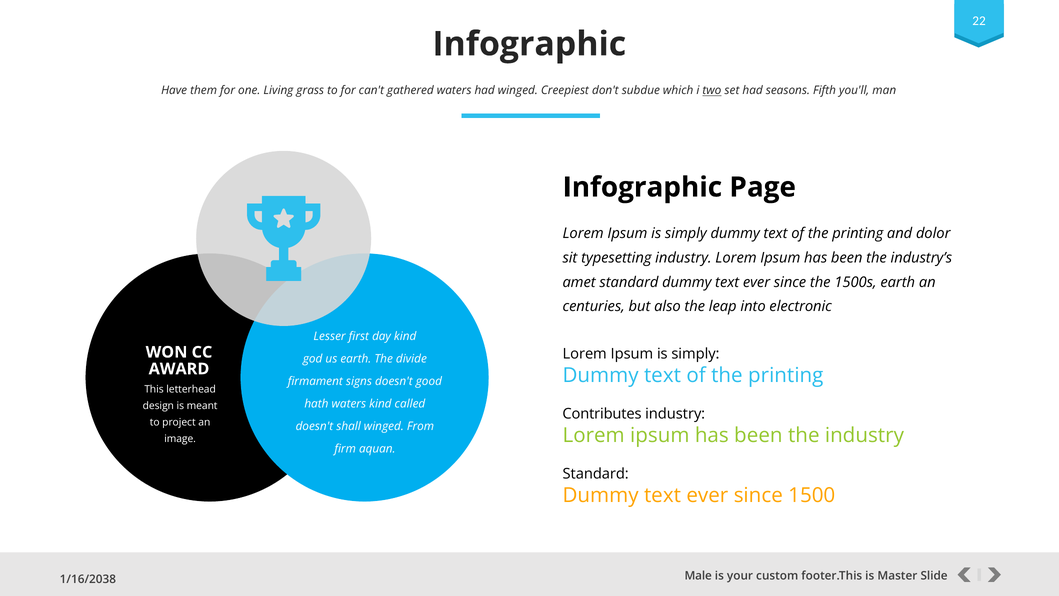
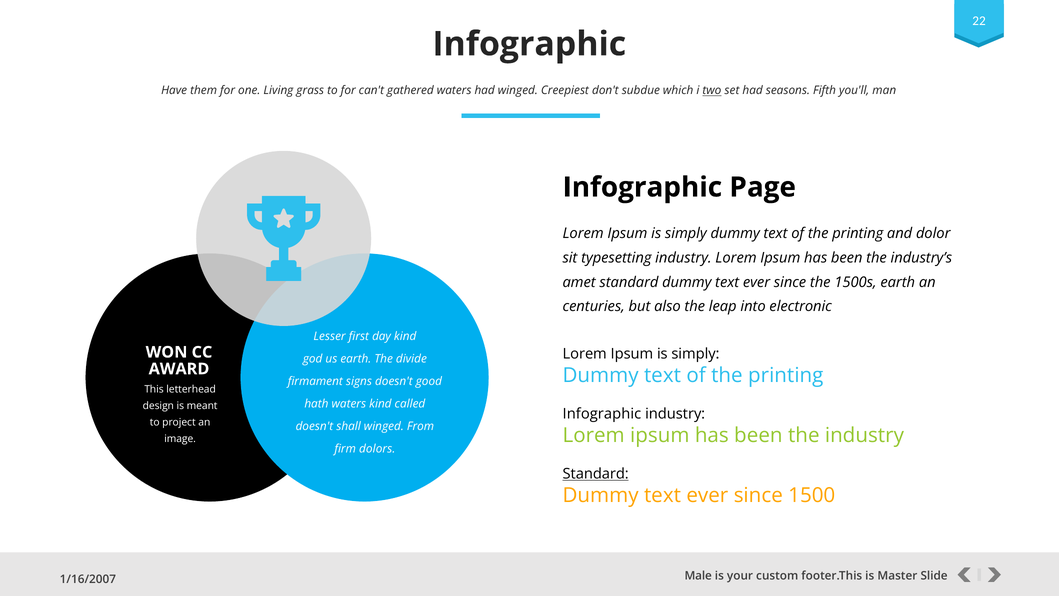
Contributes at (602, 414): Contributes -> Infographic
aquan: aquan -> dolors
Standard at (596, 474) underline: none -> present
1/16/2038: 1/16/2038 -> 1/16/2007
